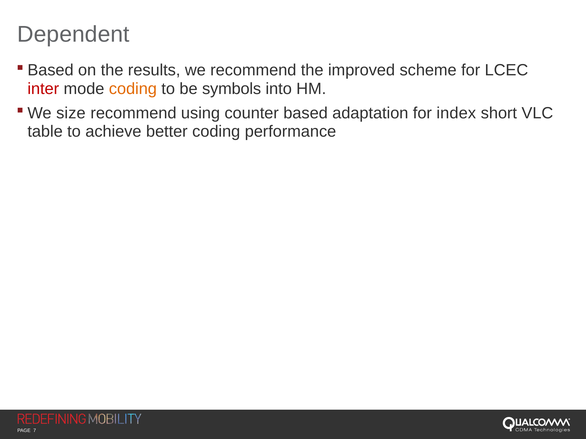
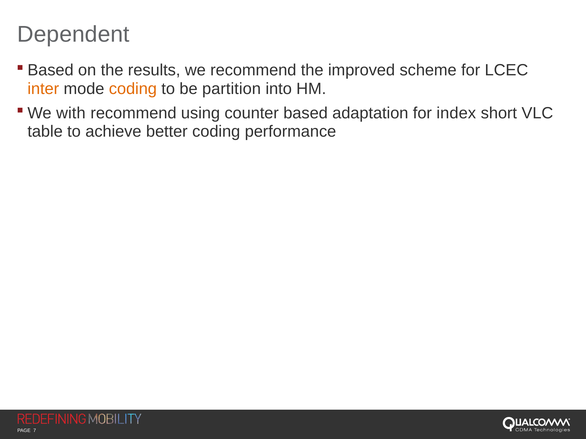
inter colour: red -> orange
symbols: symbols -> partition
size: size -> with
